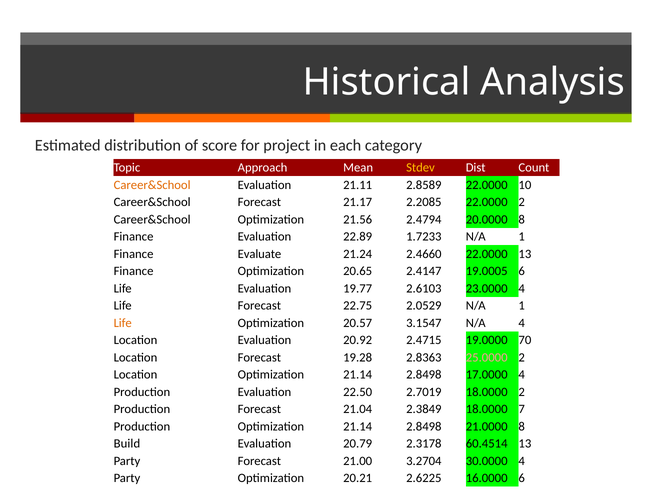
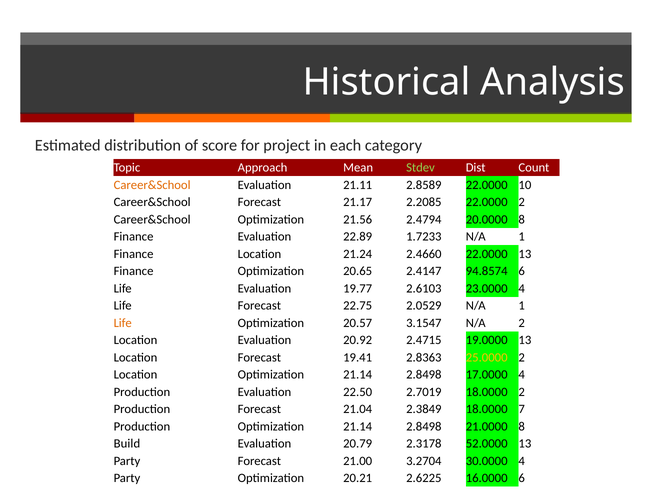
Stdev colour: yellow -> light green
Finance Evaluate: Evaluate -> Location
19.0005: 19.0005 -> 94.8574
N/A 4: 4 -> 2
19.0000 70: 70 -> 13
19.28: 19.28 -> 19.41
25.0000 colour: pink -> yellow
60.4514: 60.4514 -> 52.0000
